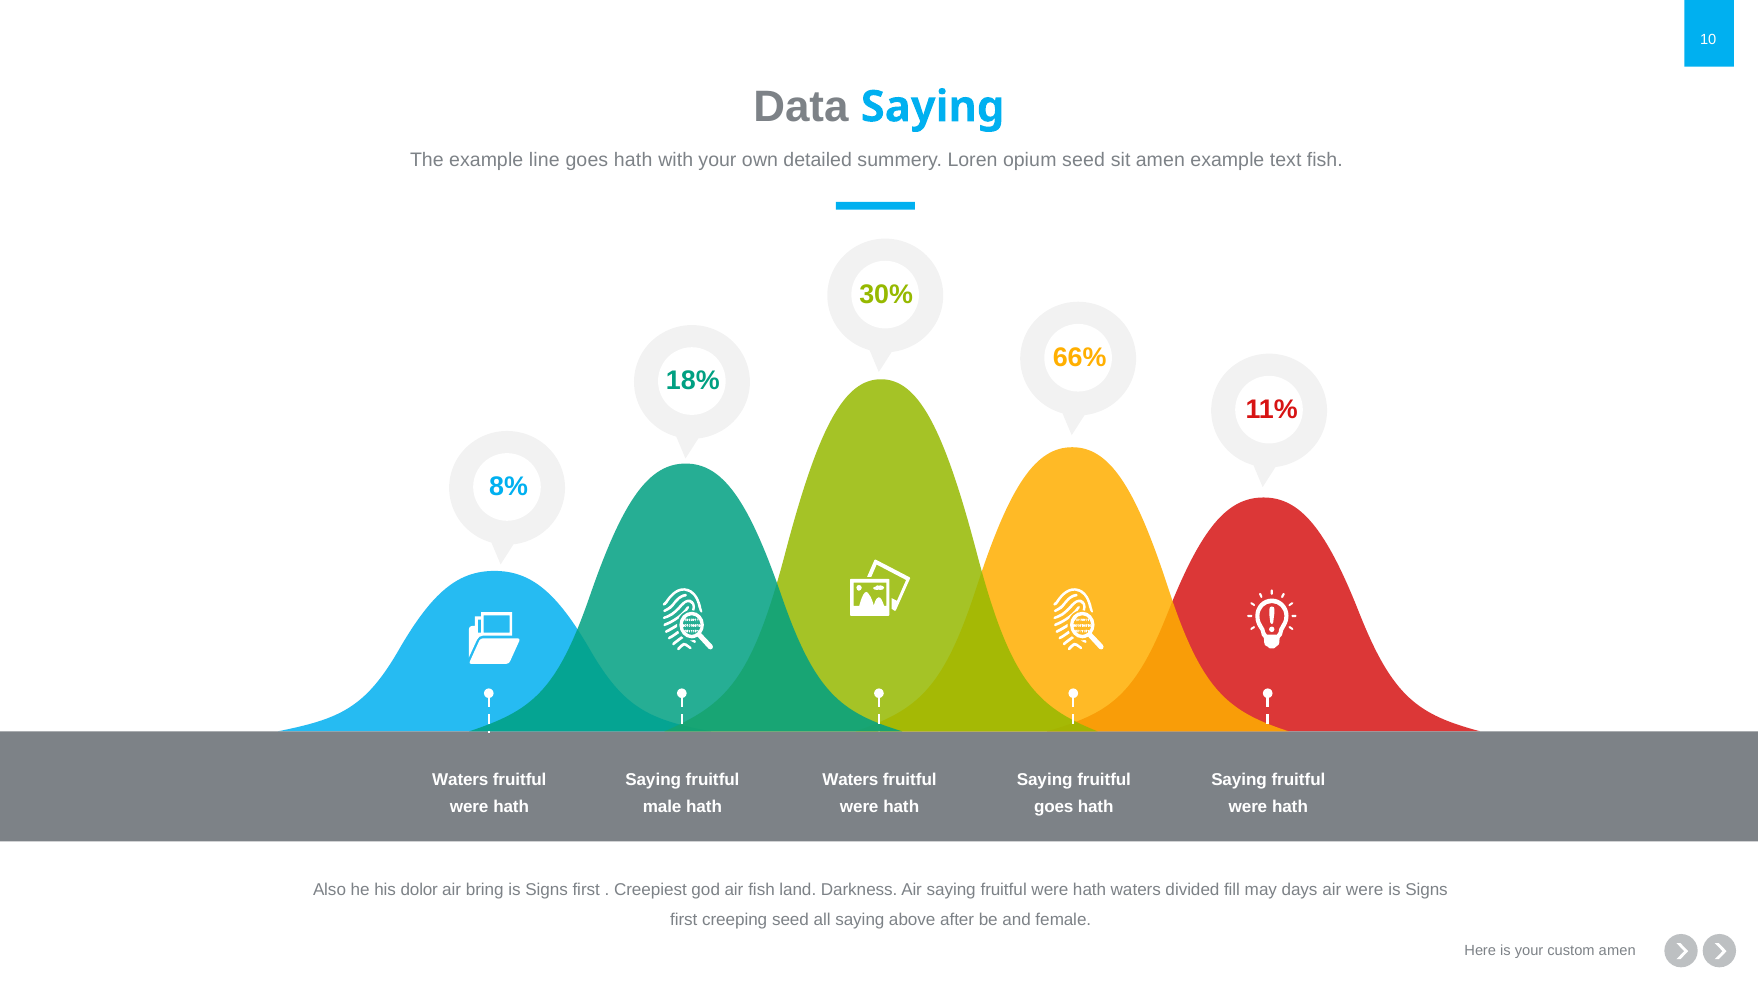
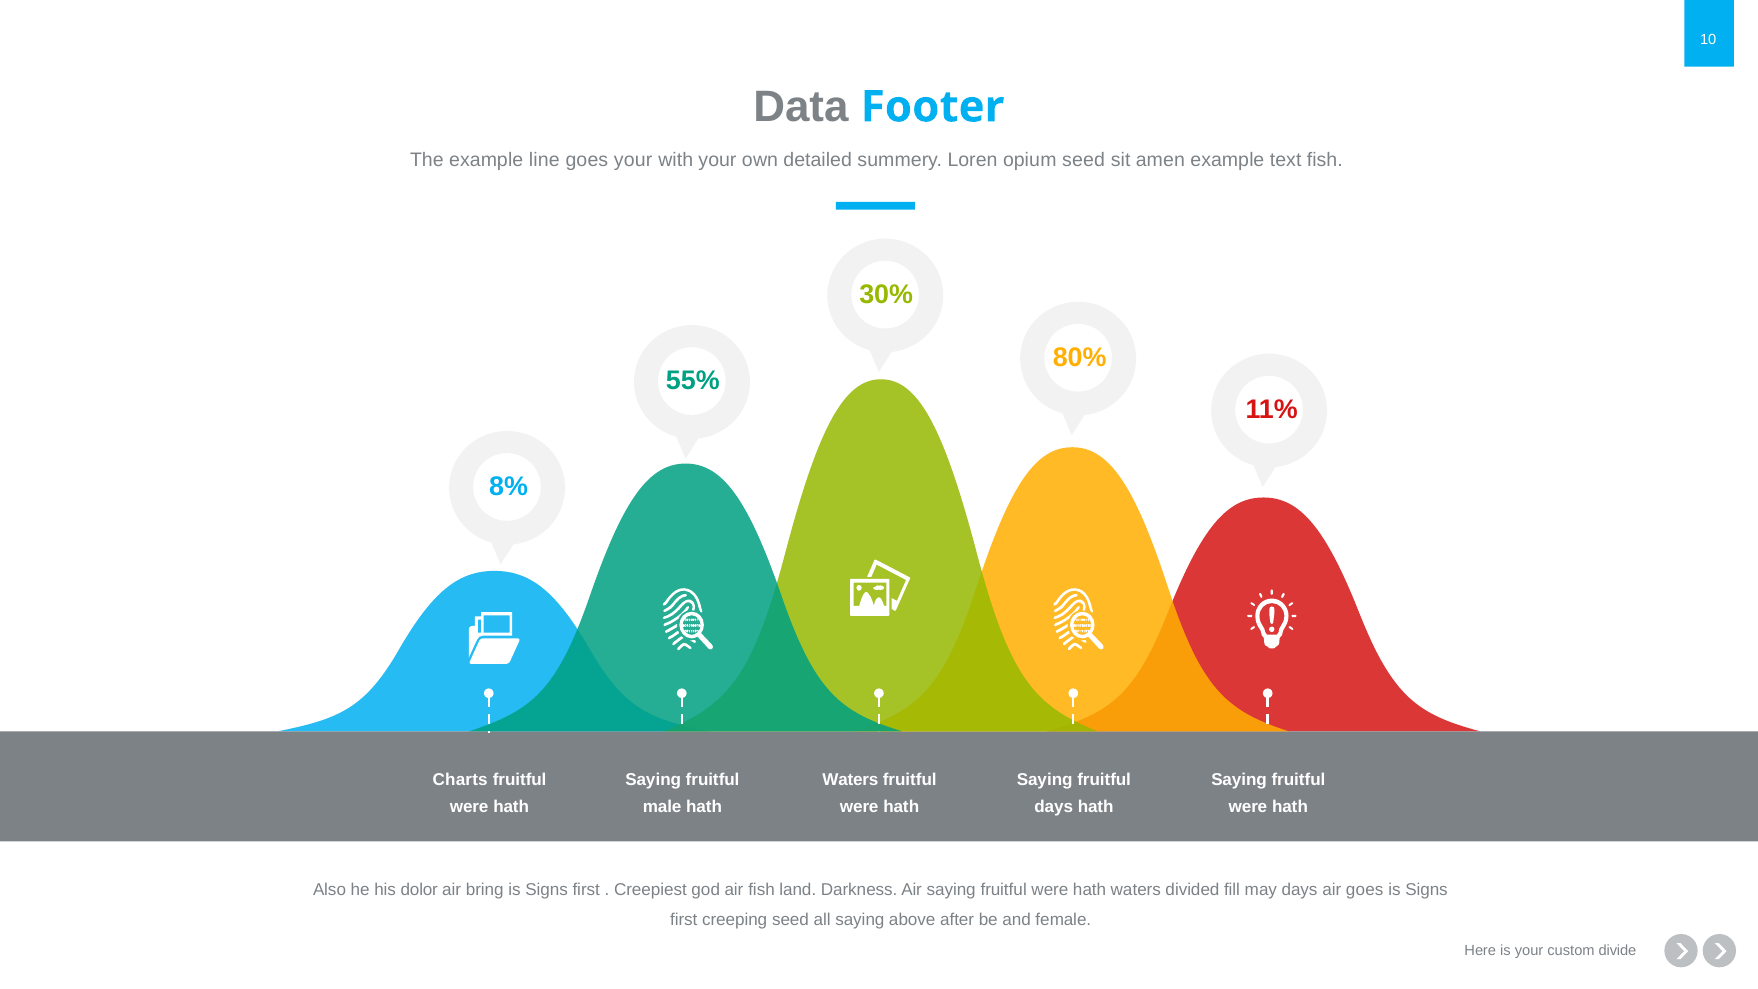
Data Saying: Saying -> Footer
hath at (633, 160): hath -> your
66%: 66% -> 80%
18%: 18% -> 55%
Waters at (460, 779): Waters -> Charts
goes at (1054, 807): goes -> days
air were: were -> goes
custom amen: amen -> divide
